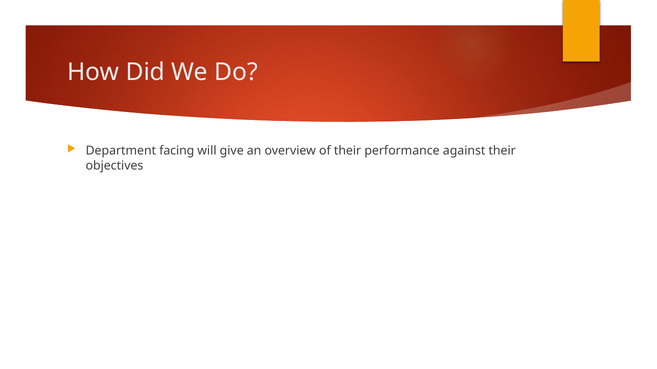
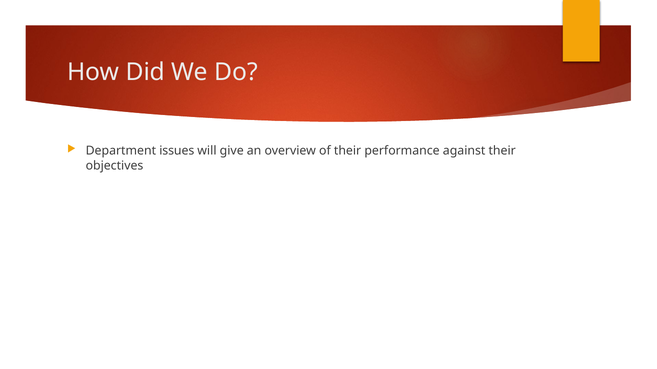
facing: facing -> issues
